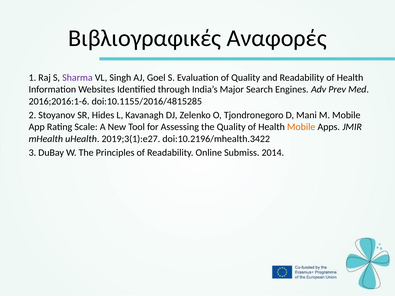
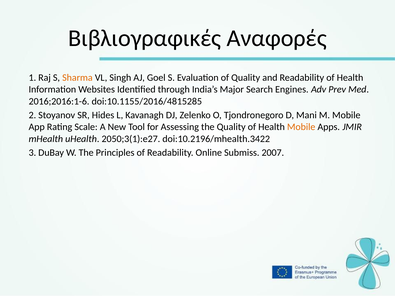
Sharma colour: purple -> orange
2019;3(1):e27: 2019;3(1):e27 -> 2050;3(1):e27
2014: 2014 -> 2007
